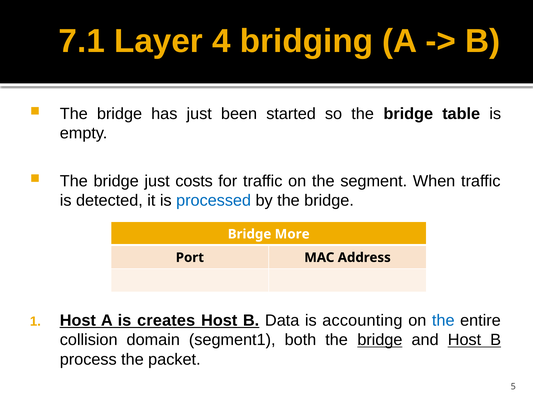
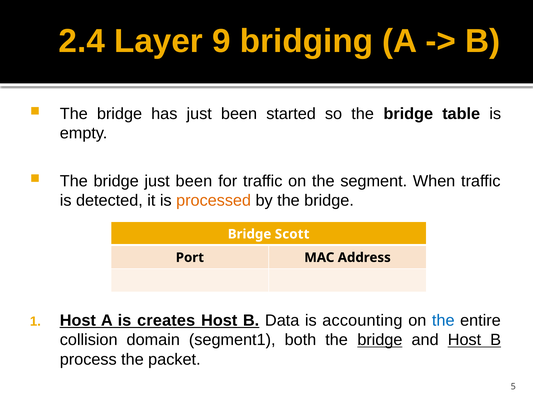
7.1: 7.1 -> 2.4
4: 4 -> 9
bridge just costs: costs -> been
processed colour: blue -> orange
More: More -> Scott
